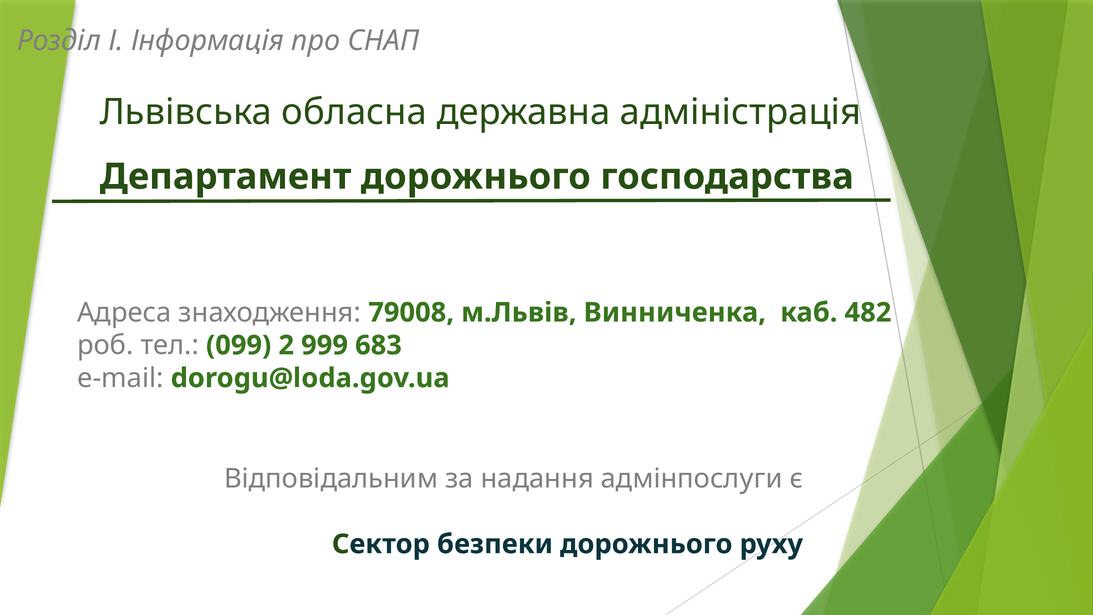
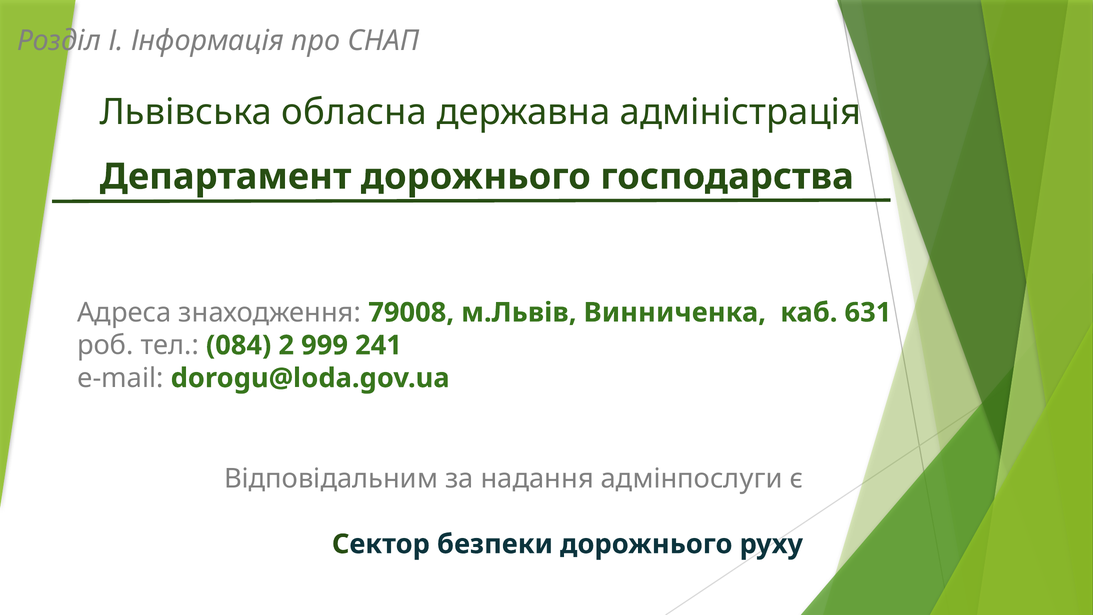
482: 482 -> 631
099: 099 -> 084
683: 683 -> 241
